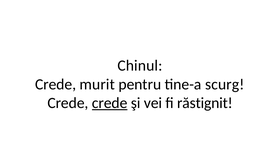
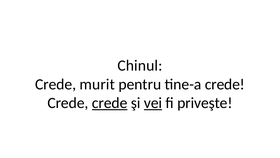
tine-a scurg: scurg -> crede
vei underline: none -> present
răstignit: răstignit -> priveşte
